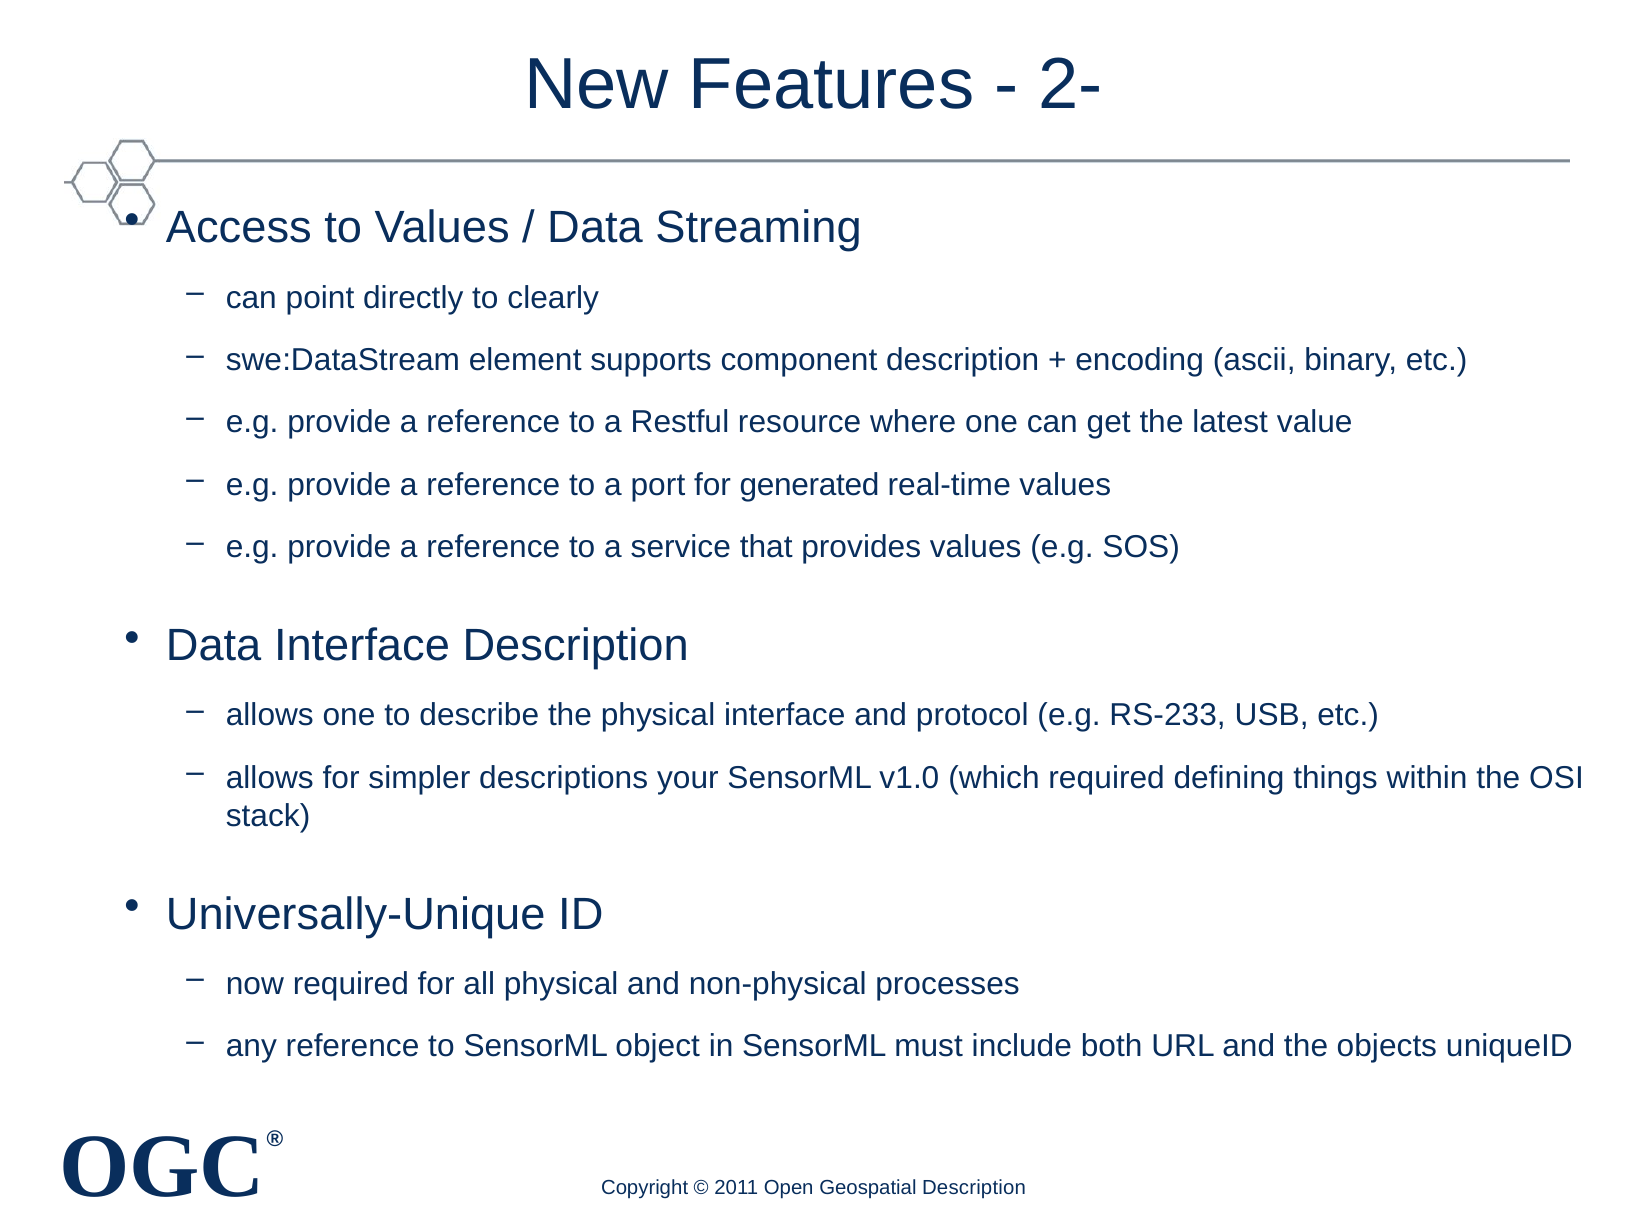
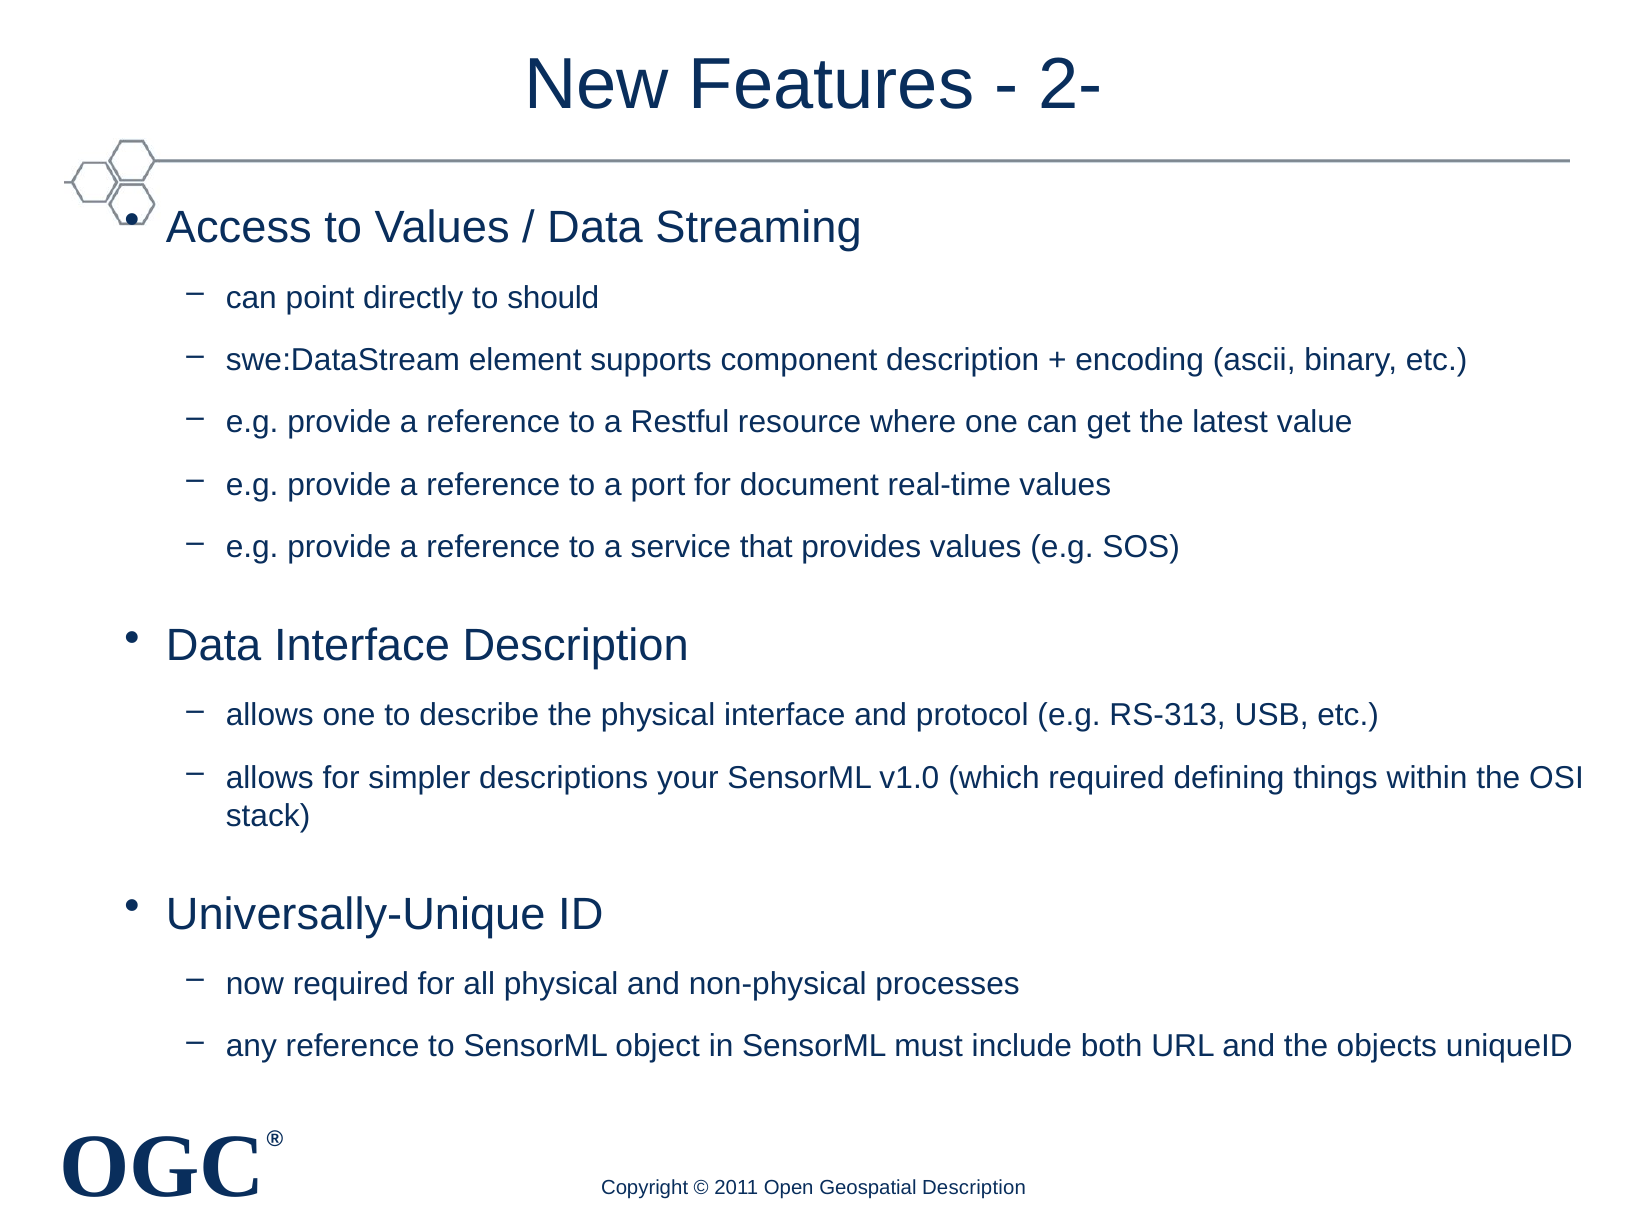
clearly: clearly -> should
generated: generated -> document
RS-233: RS-233 -> RS-313
